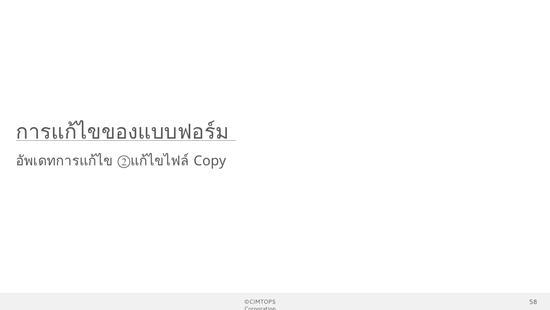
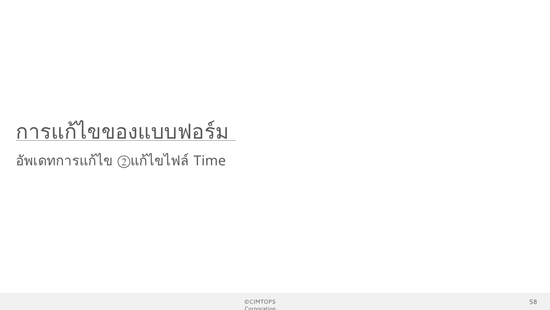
Copy: Copy -> Time
